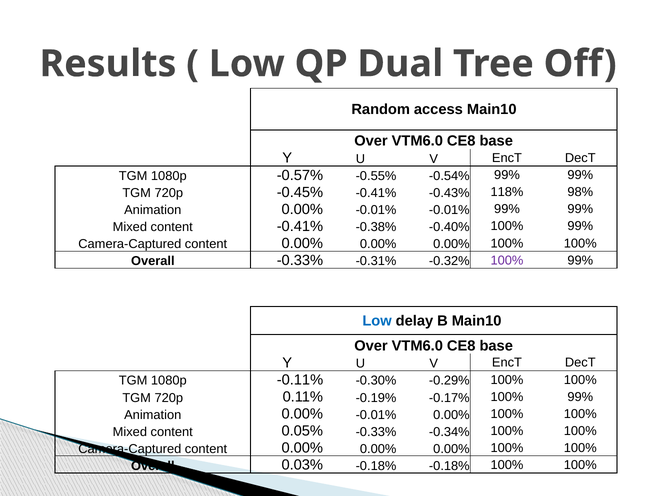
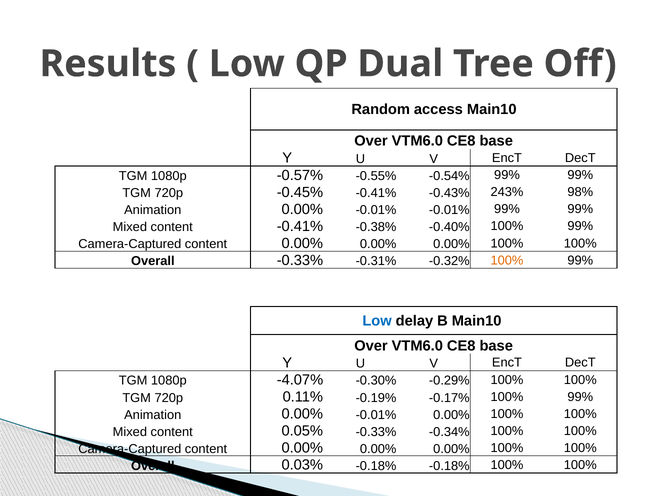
118%: 118% -> 243%
100% at (507, 260) colour: purple -> orange
-0.11%: -0.11% -> -4.07%
